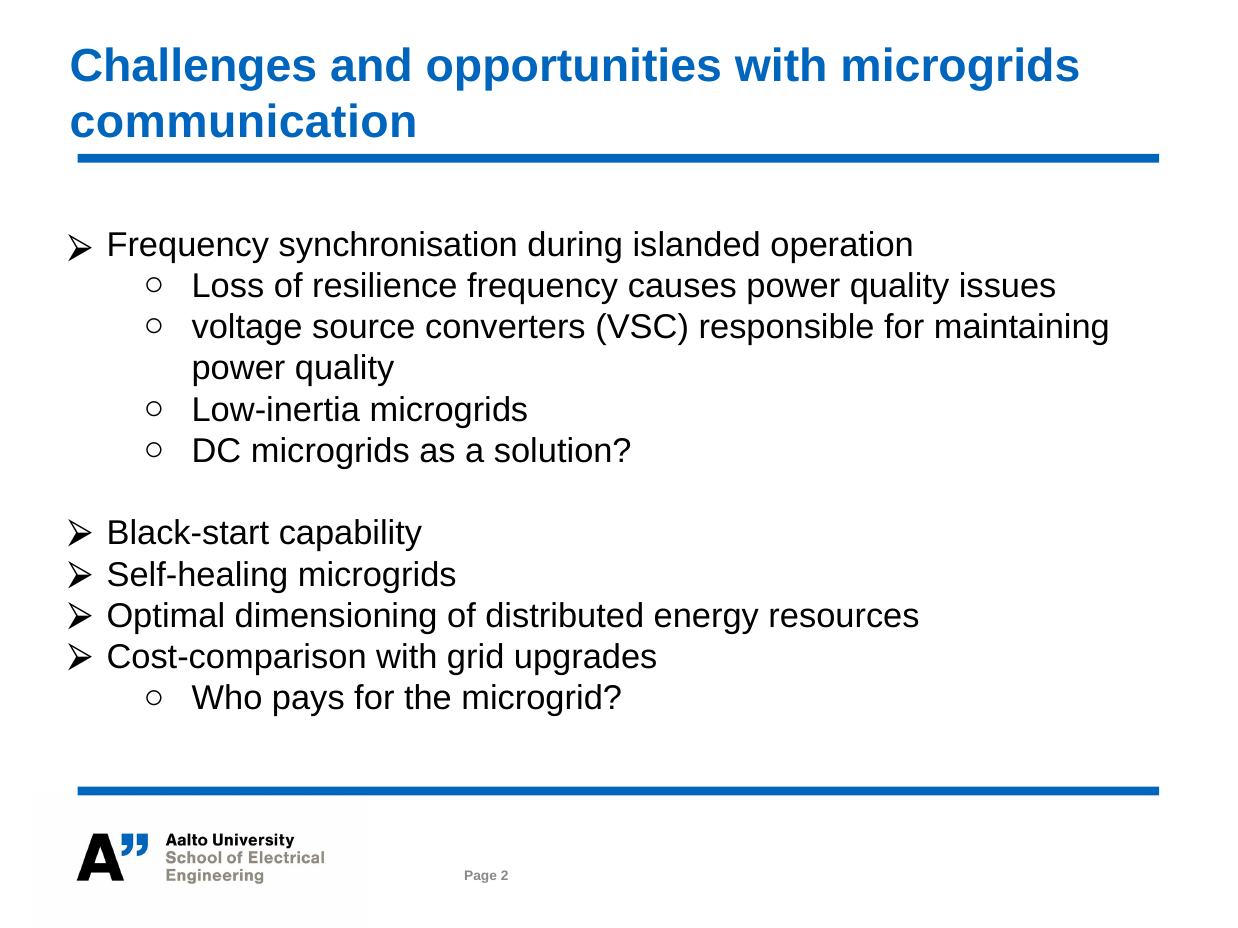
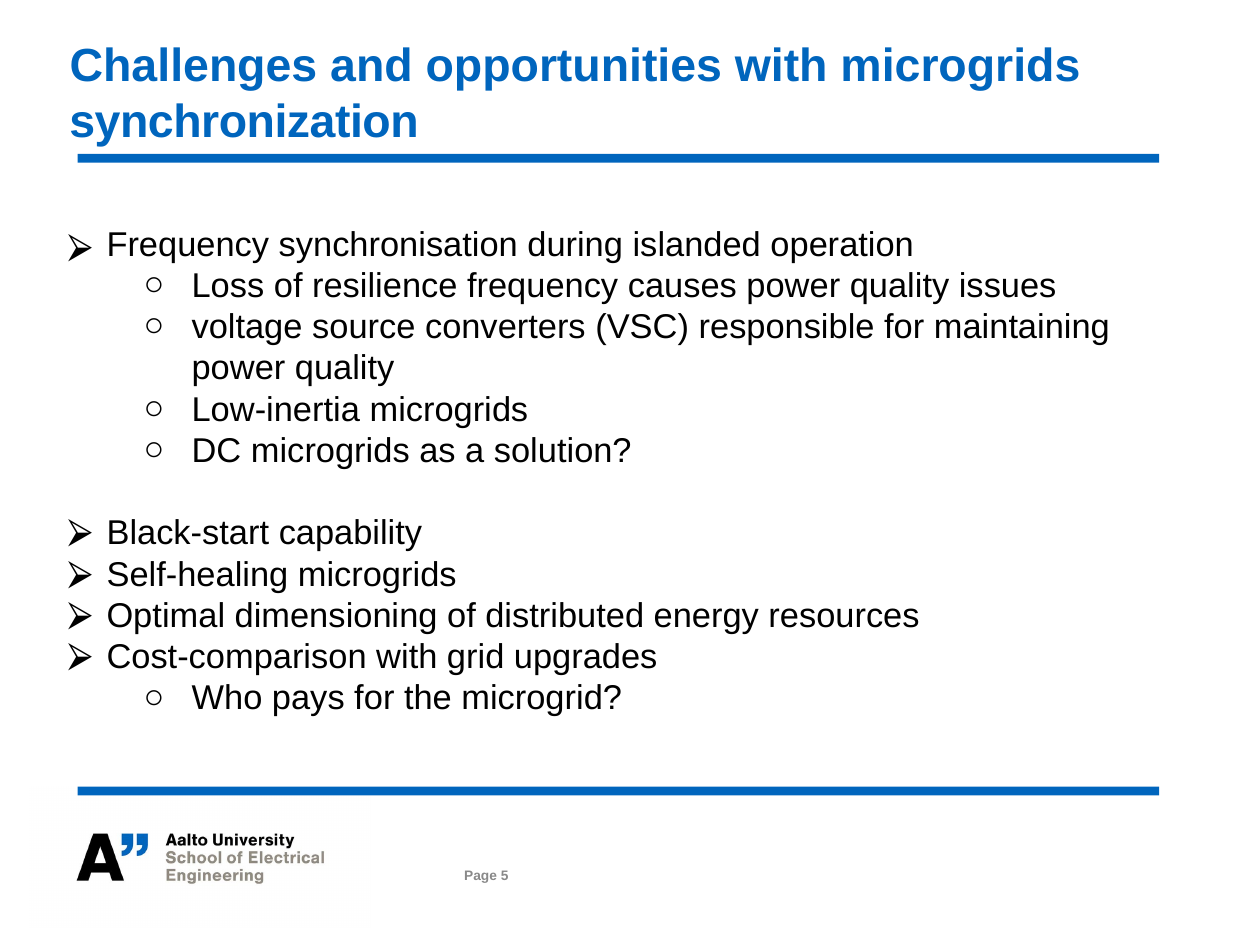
communication: communication -> synchronization
2: 2 -> 5
